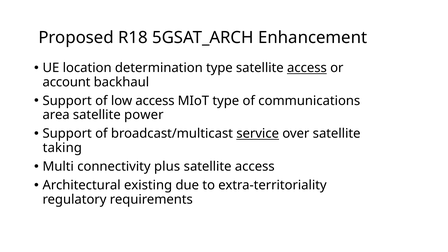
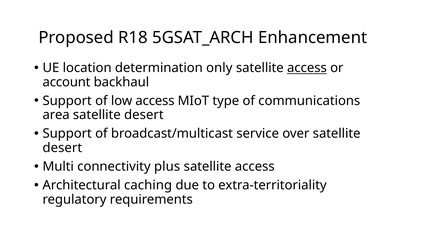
determination type: type -> only
power at (144, 115): power -> desert
service underline: present -> none
taking at (62, 148): taking -> desert
existing: existing -> caching
